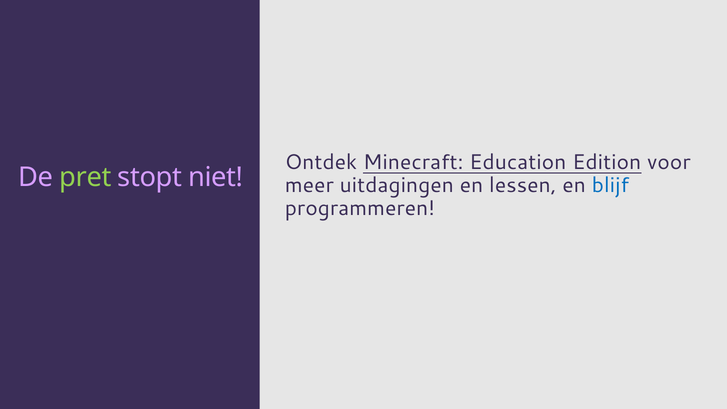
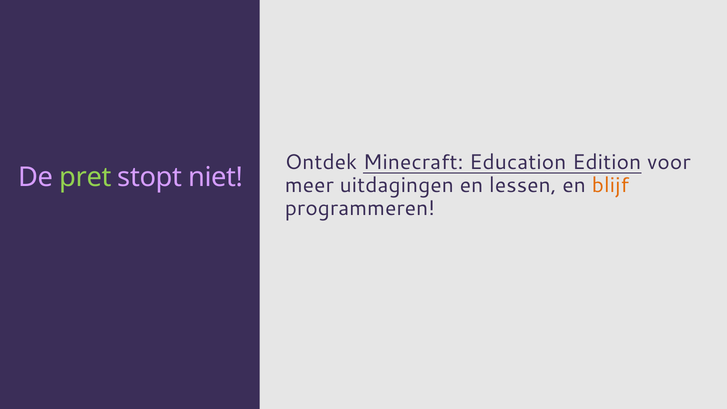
blijf colour: blue -> orange
